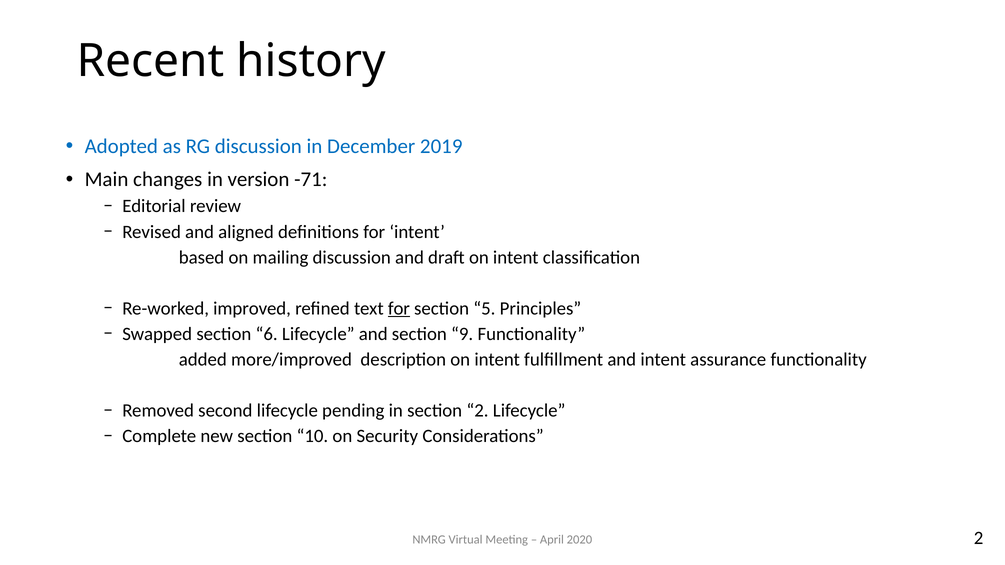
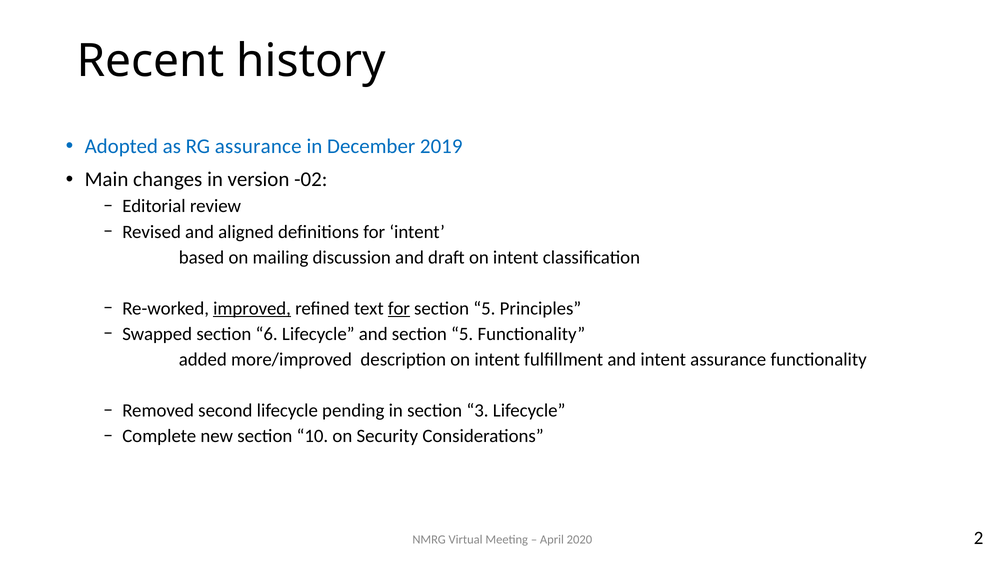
RG discussion: discussion -> assurance
-71: -71 -> -02
improved underline: none -> present
and section 9: 9 -> 5
section 2: 2 -> 3
